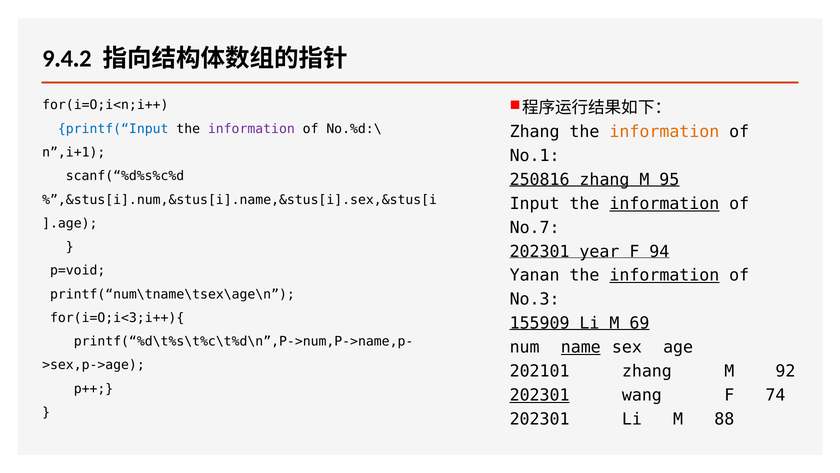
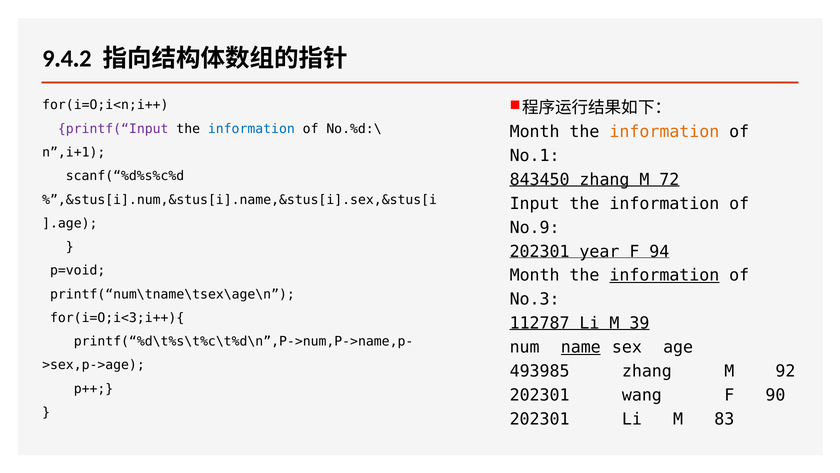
printf(“Input colour: blue -> purple
information at (251, 129) colour: purple -> blue
Zhang at (535, 132): Zhang -> Month
250816: 250816 -> 843450
95: 95 -> 72
information at (664, 203) underline: present -> none
No.7: No.7 -> No.9
Yanan at (535, 275): Yanan -> Month
155909: 155909 -> 112787
69: 69 -> 39
202101: 202101 -> 493985
202301 at (540, 395) underline: present -> none
74: 74 -> 90
88: 88 -> 83
